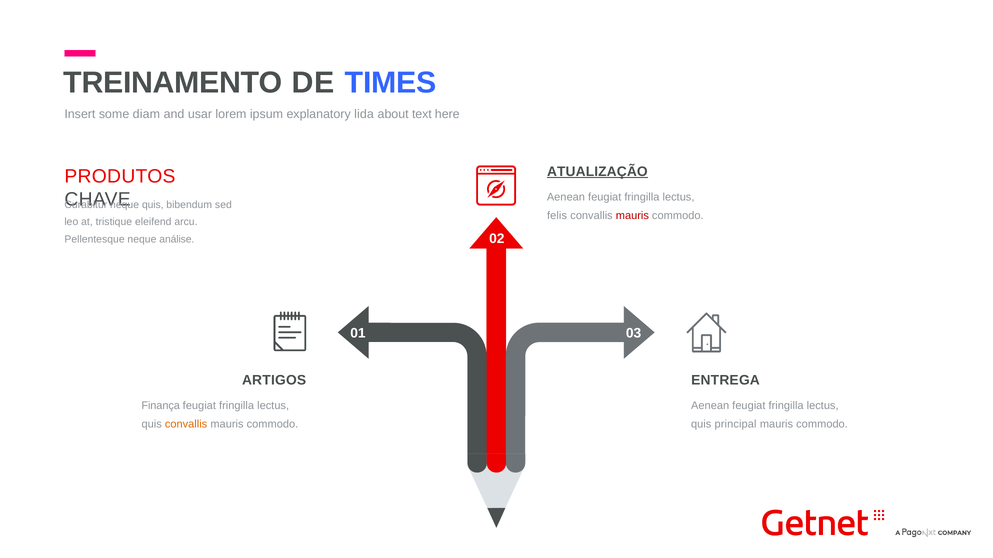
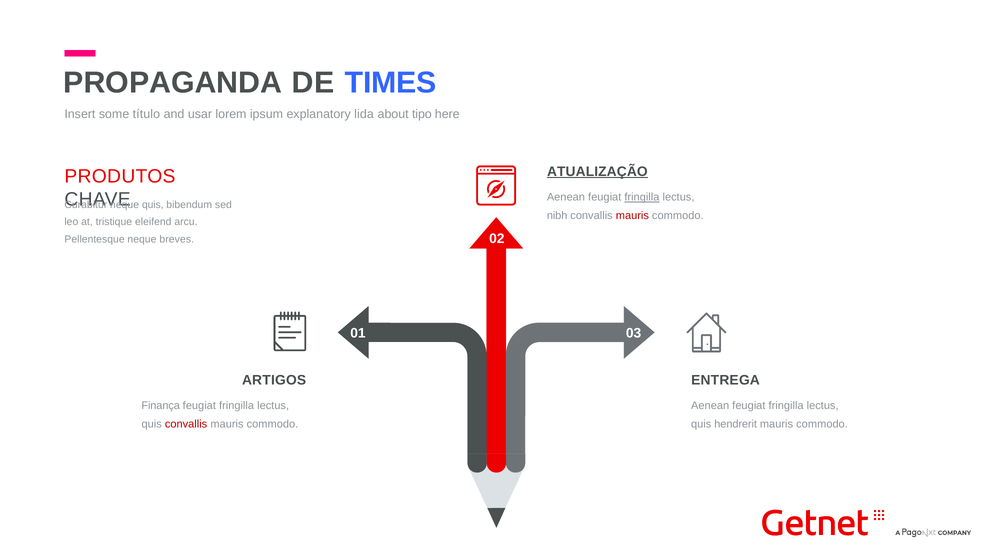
TREINAMENTO: TREINAMENTO -> PROPAGANDA
diam: diam -> título
text: text -> tipo
fringilla at (642, 197) underline: none -> present
felis: felis -> nibh
análise: análise -> breves
convallis at (186, 425) colour: orange -> red
principal: principal -> hendrerit
